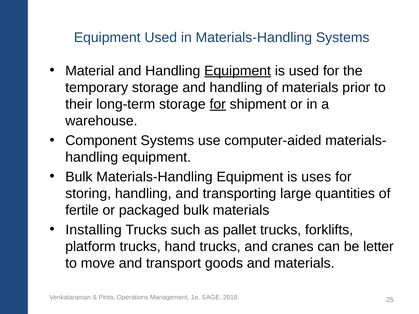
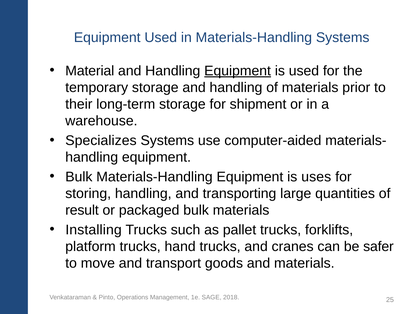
for at (218, 104) underline: present -> none
Component: Component -> Specializes
fertile: fertile -> result
letter: letter -> safer
